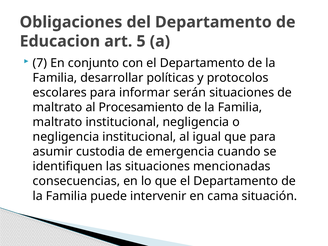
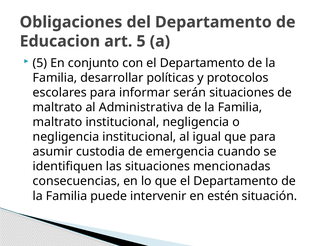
7 at (40, 63): 7 -> 5
Procesamiento: Procesamiento -> Administrativa
cama: cama -> estén
